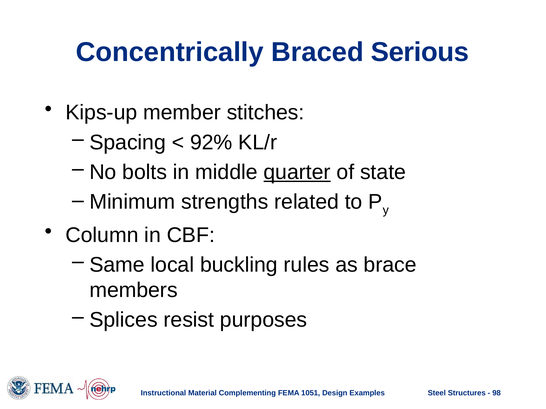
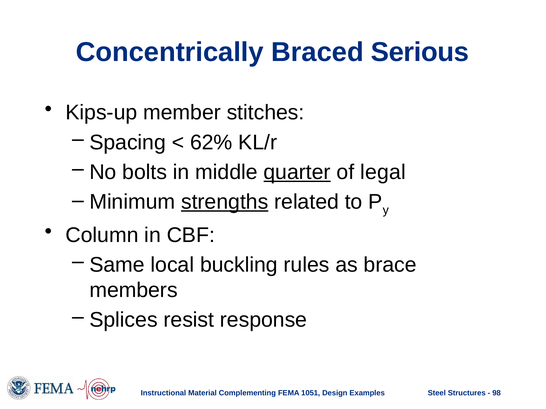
92%: 92% -> 62%
state: state -> legal
strengths underline: none -> present
purposes: purposes -> response
